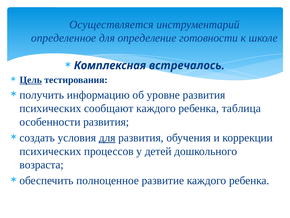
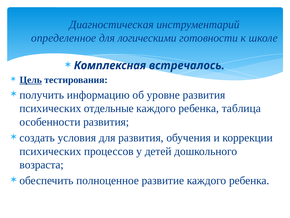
Осуществляется: Осуществляется -> Диагностическая
определение: определение -> логическими
сообщают: сообщают -> отдельные
для at (107, 137) underline: present -> none
